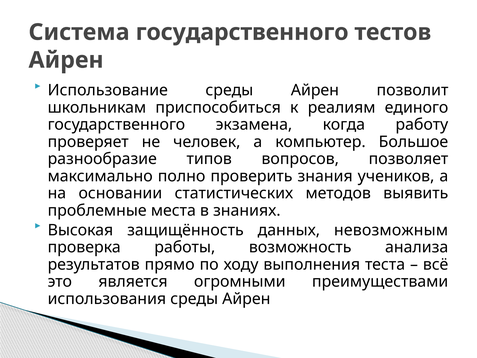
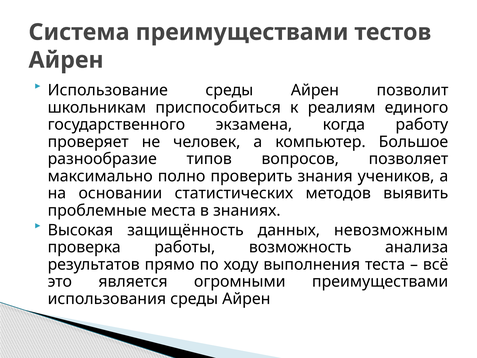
Система государственного: государственного -> преимуществами
